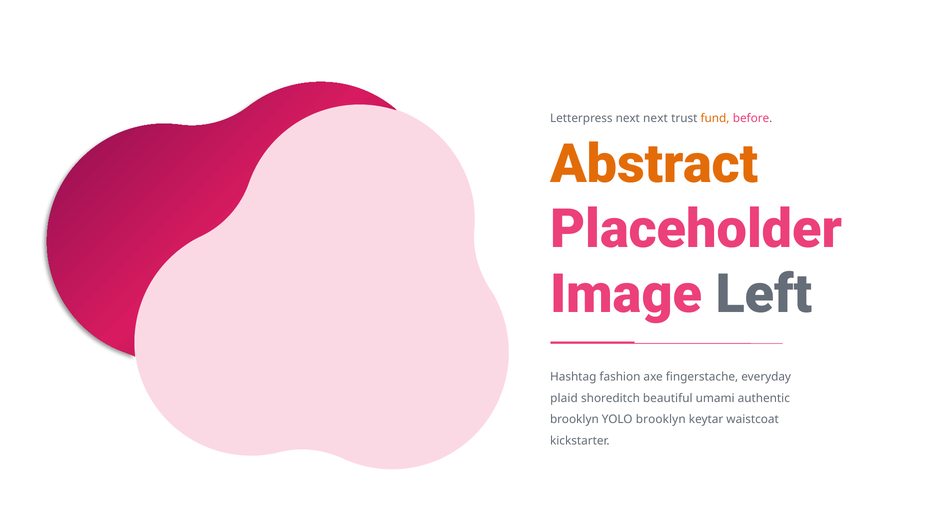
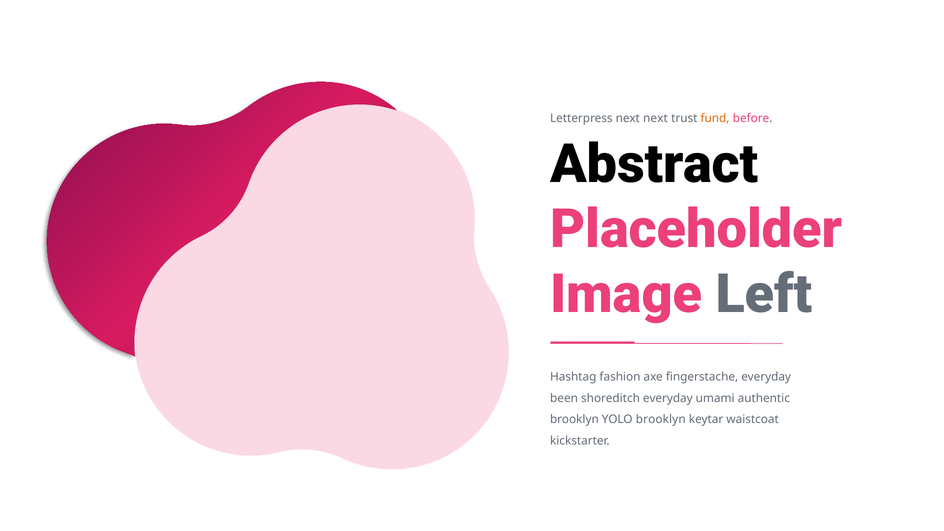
Abstract colour: orange -> black
plaid: plaid -> been
shoreditch beautiful: beautiful -> everyday
